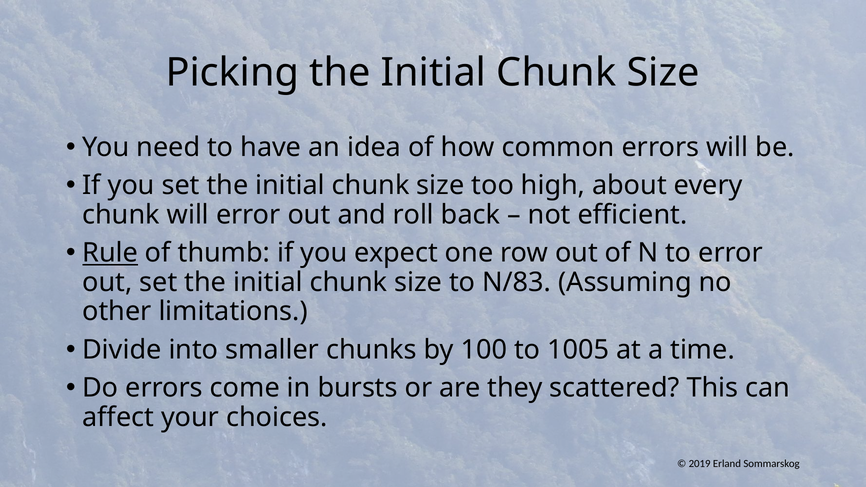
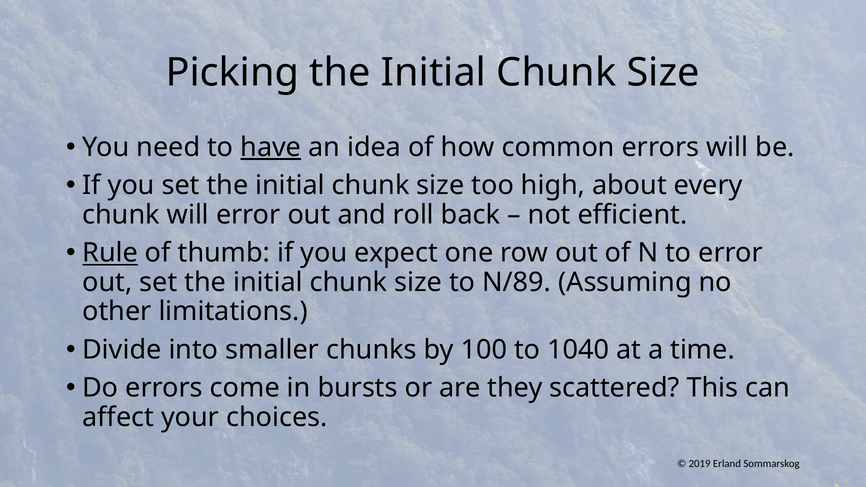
have underline: none -> present
N/83: N/83 -> N/89
1005: 1005 -> 1040
